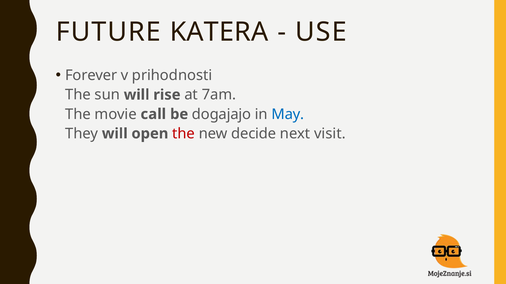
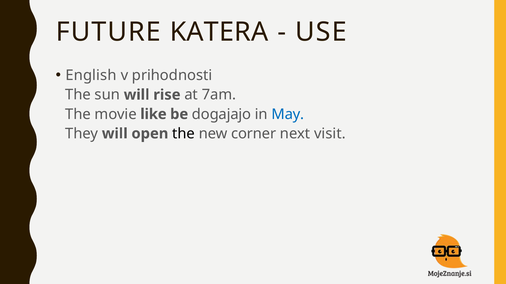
Forever: Forever -> English
call: call -> like
the at (184, 134) colour: red -> black
decide: decide -> corner
